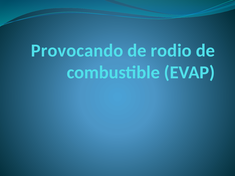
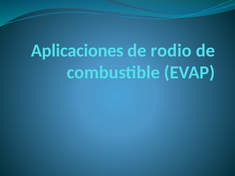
Provocando: Provocando -> Aplicaciones
